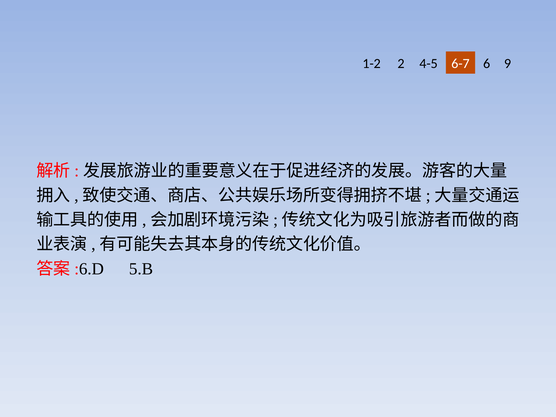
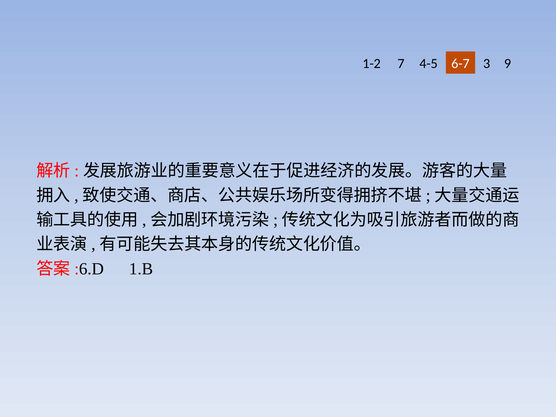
2: 2 -> 7
6: 6 -> 3
5.B: 5.B -> 1.B
